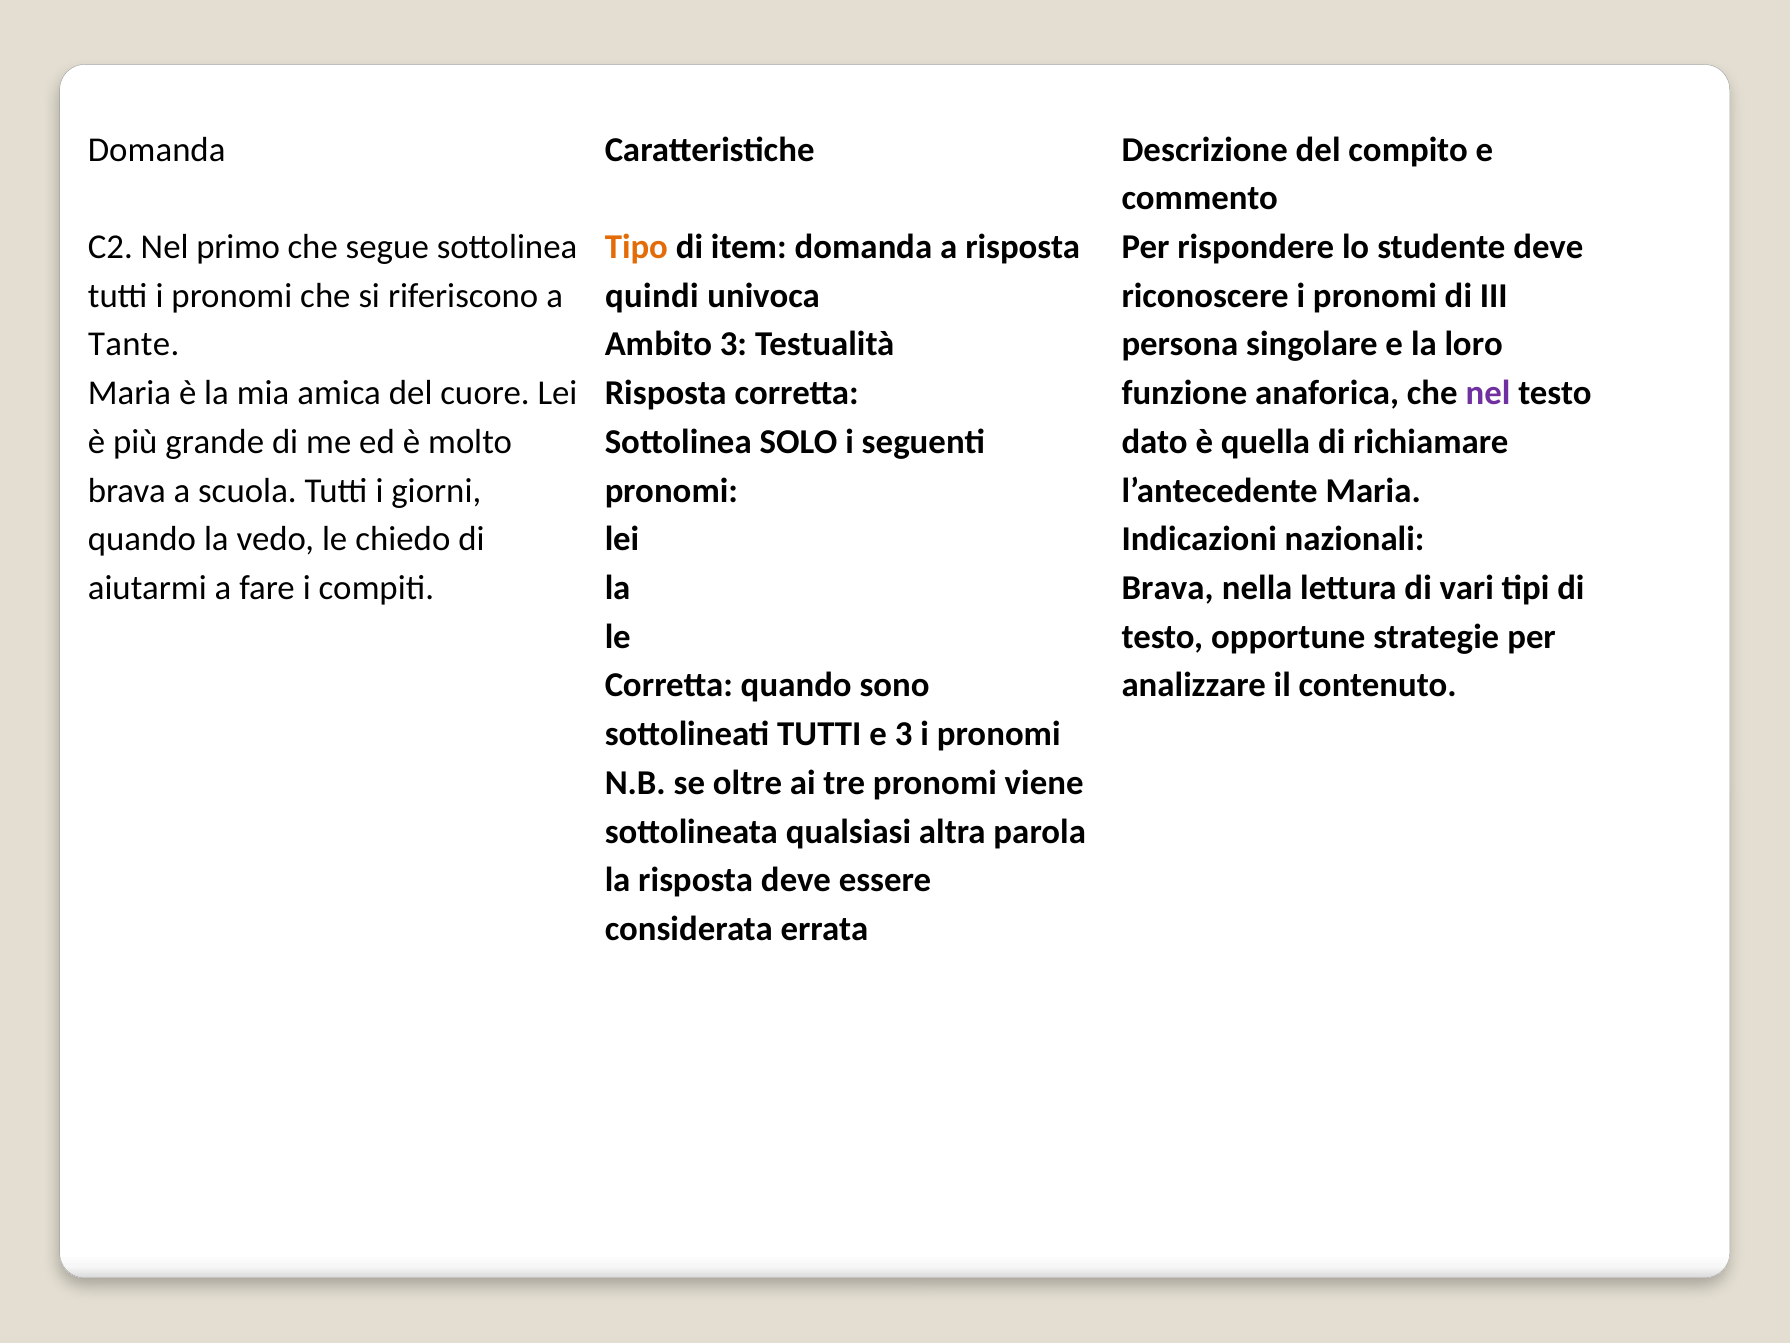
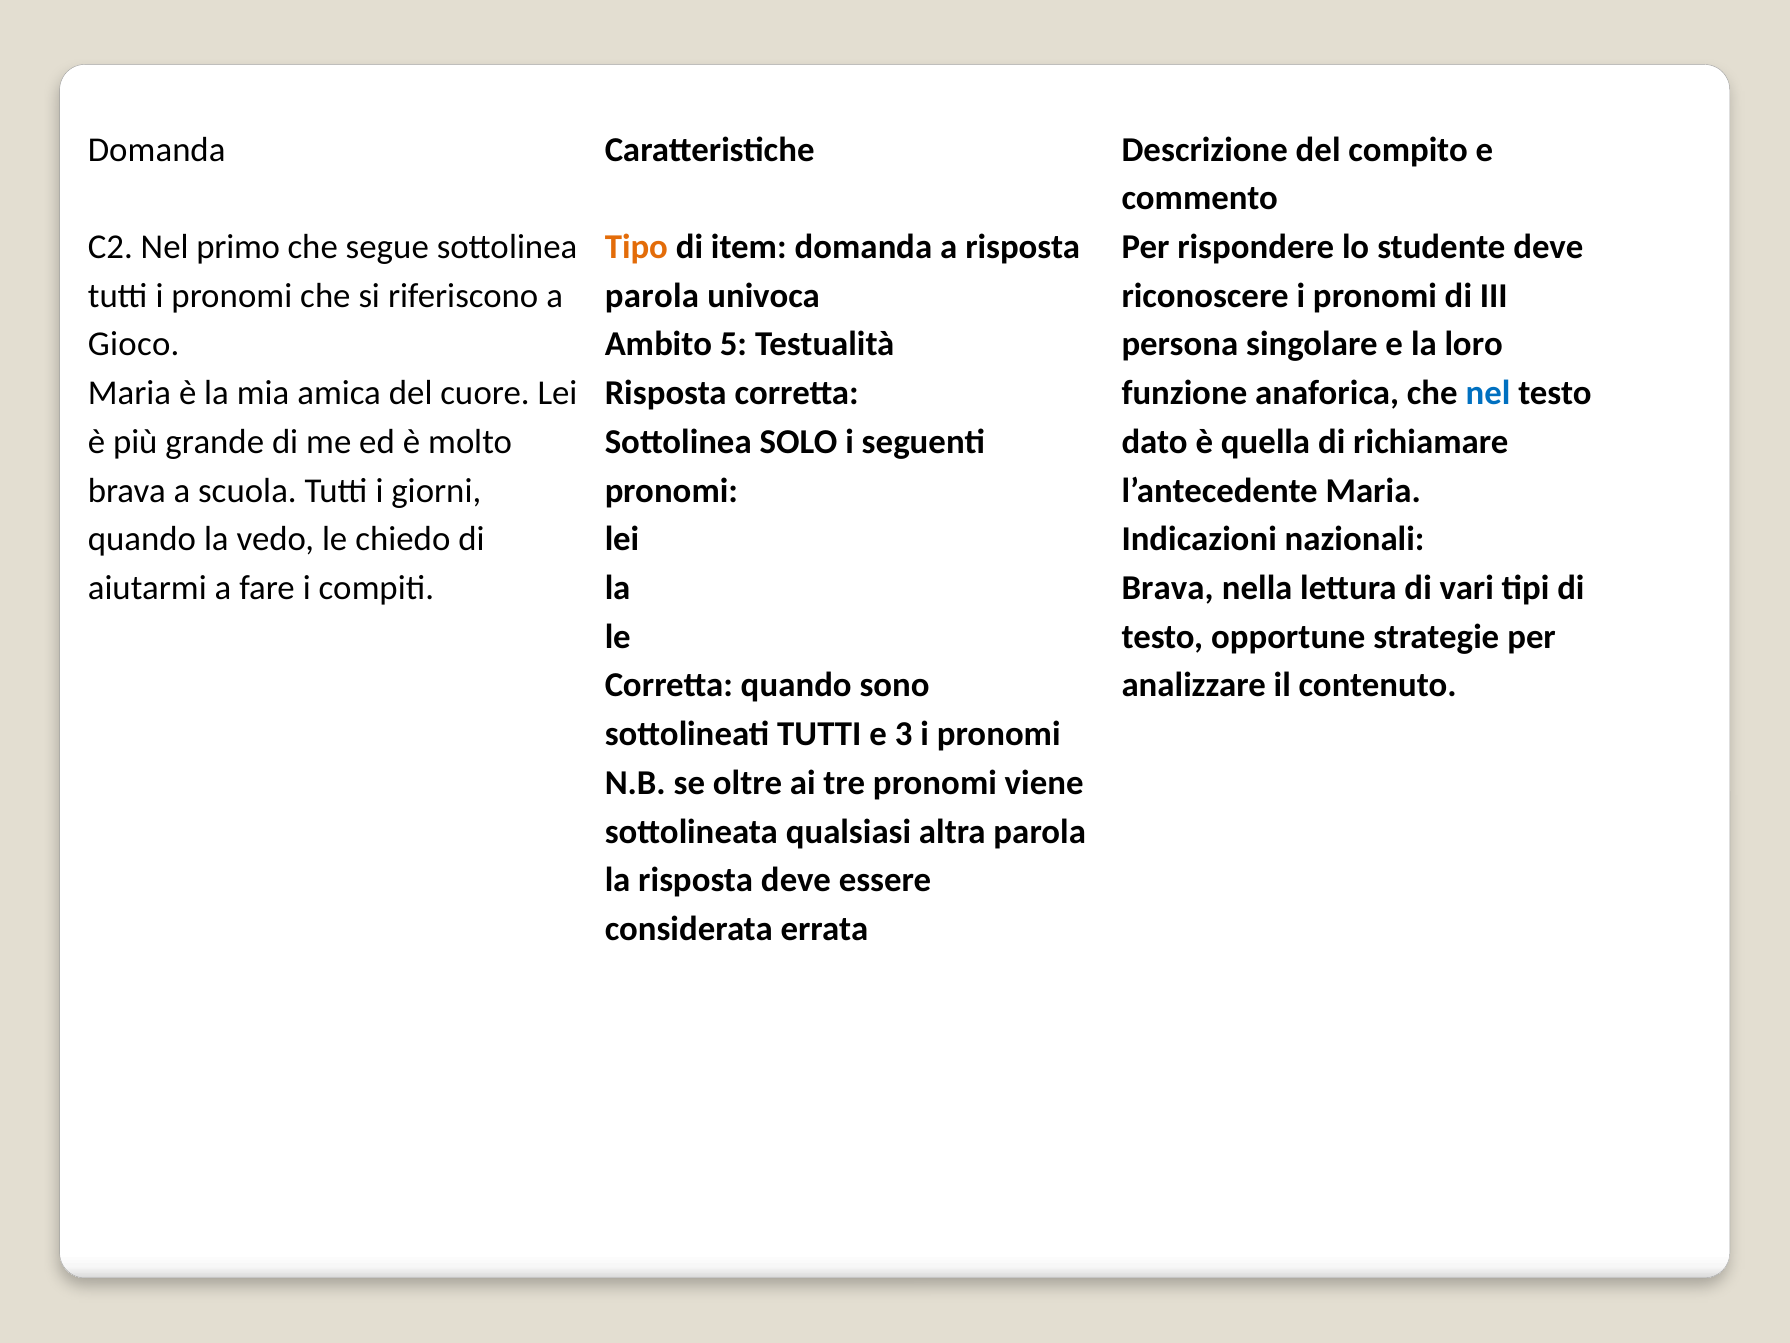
quindi at (652, 296): quindi -> parola
Tante: Tante -> Gioco
Ambito 3: 3 -> 5
nel at (1488, 393) colour: purple -> blue
